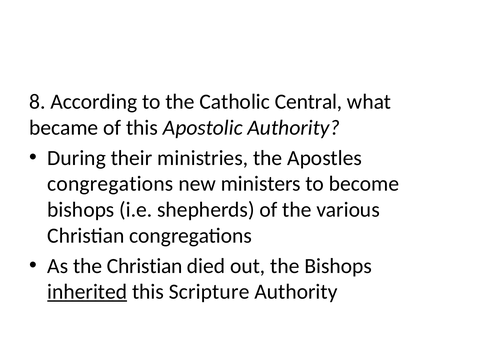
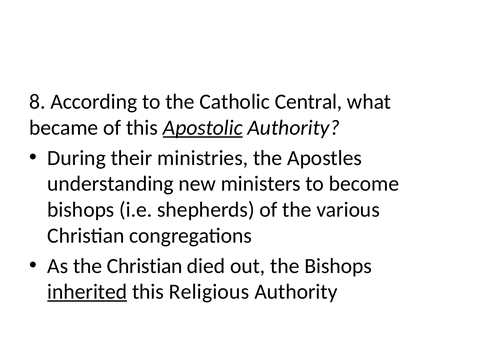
Apostolic underline: none -> present
congregations at (110, 184): congregations -> understanding
Scripture: Scripture -> Religious
